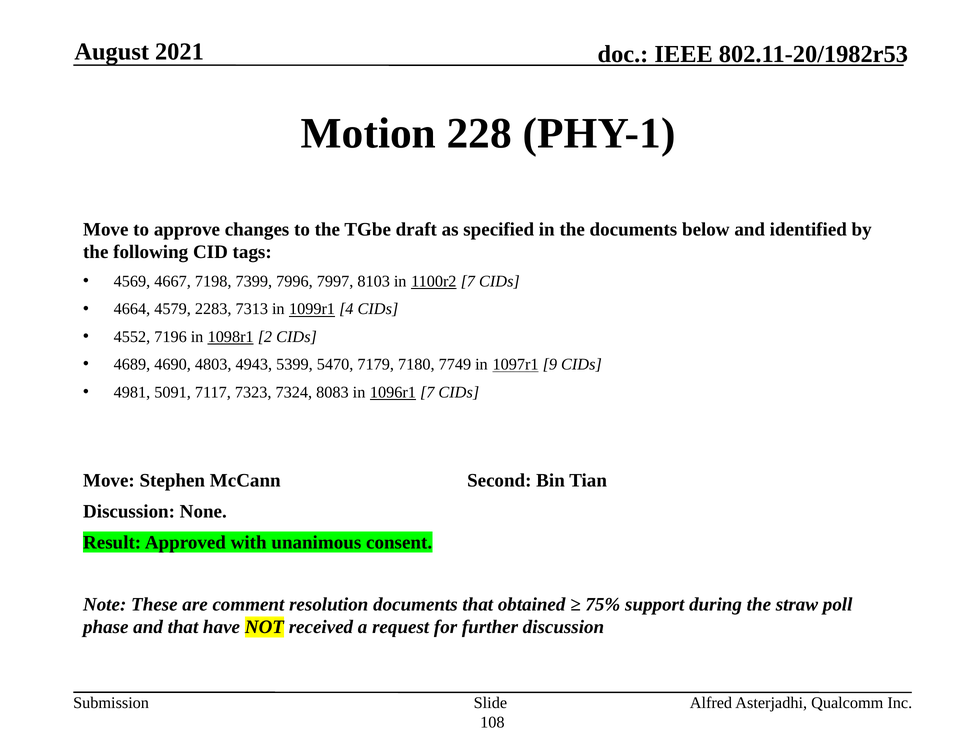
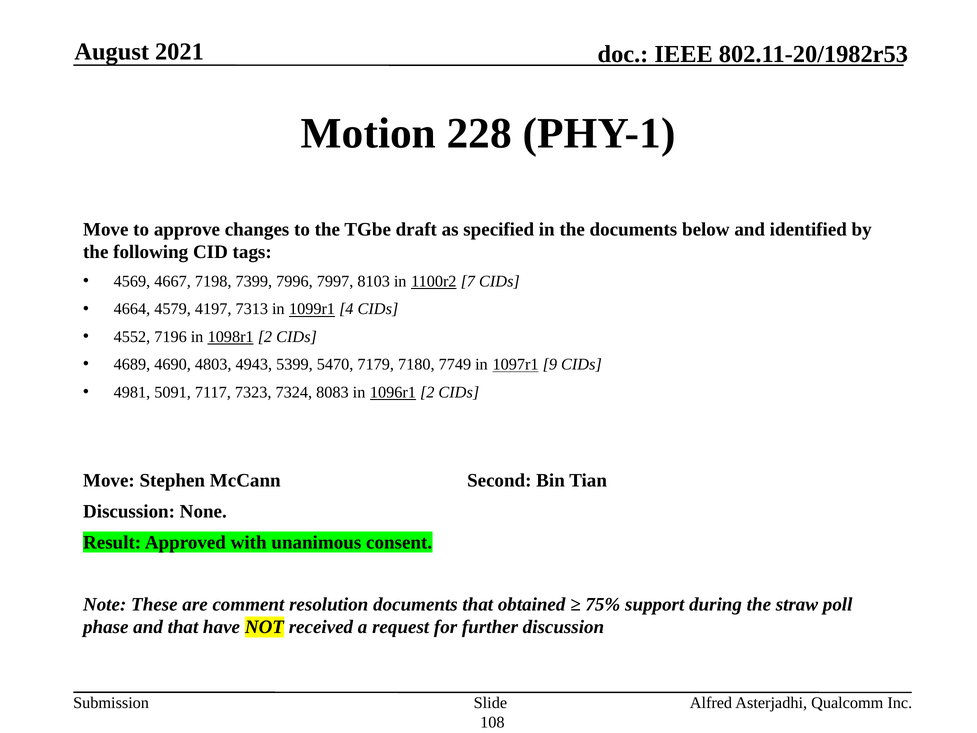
2283: 2283 -> 4197
1096r1 7: 7 -> 2
